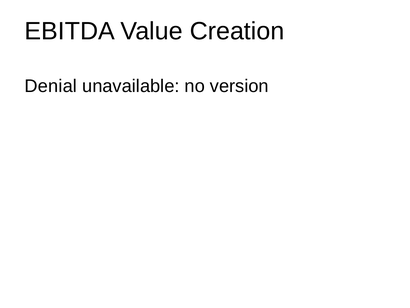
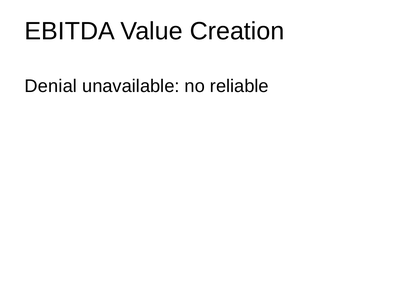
version: version -> reliable
